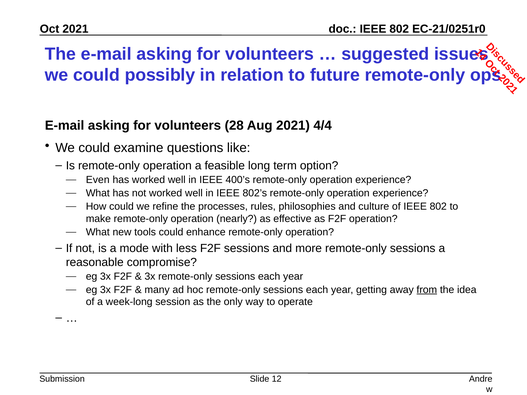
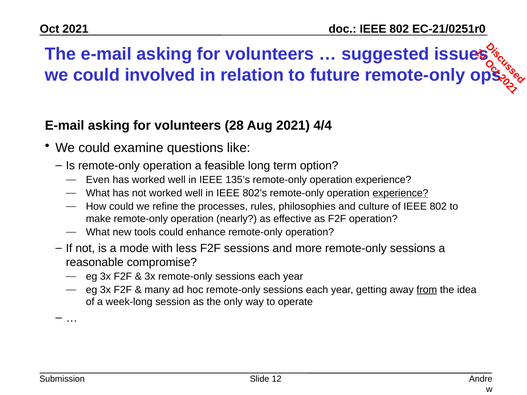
possibly: possibly -> involved
400’s: 400’s -> 135’s
experience at (400, 193) underline: none -> present
